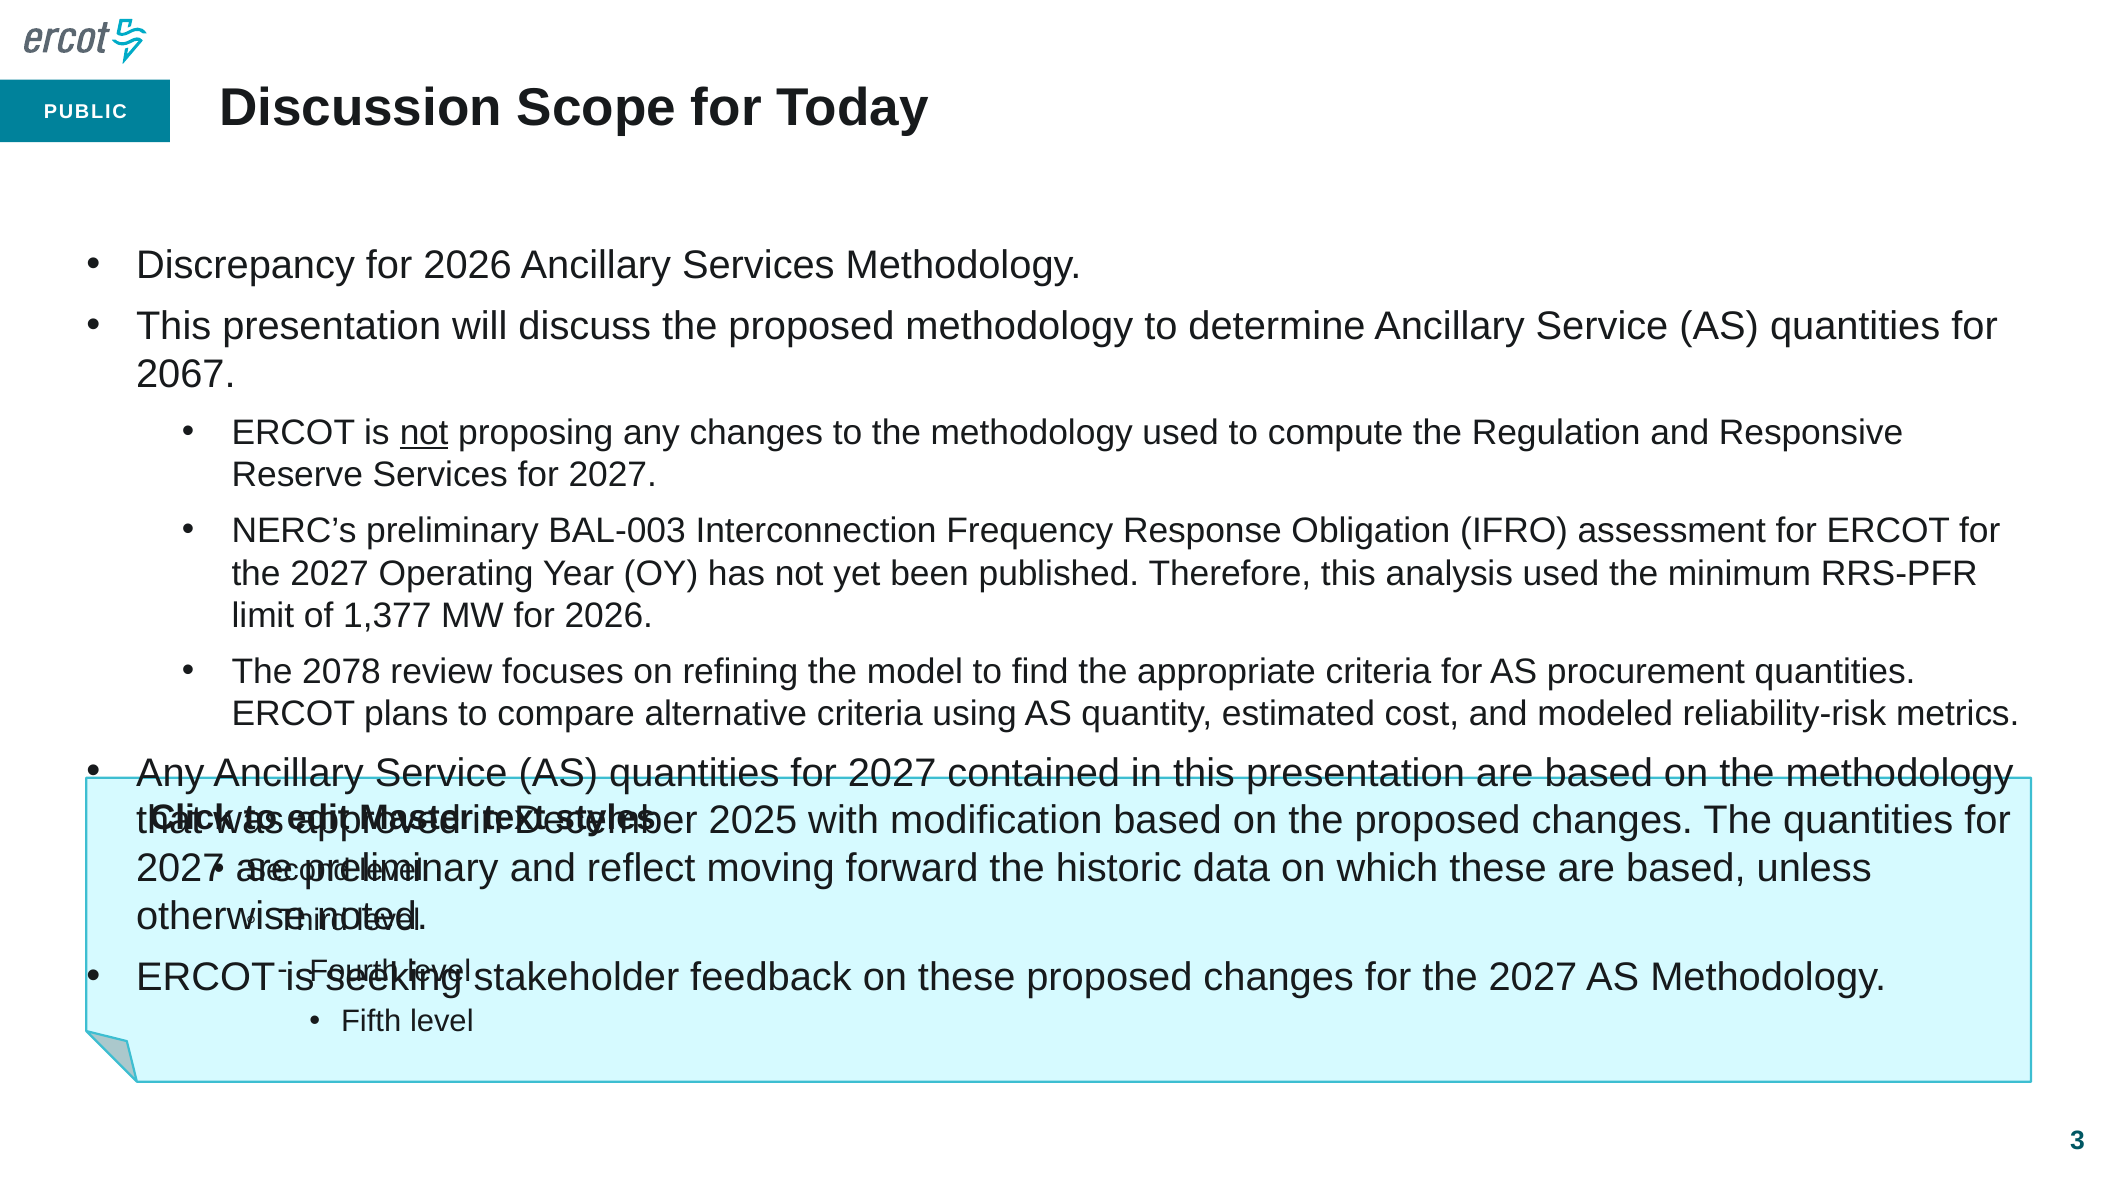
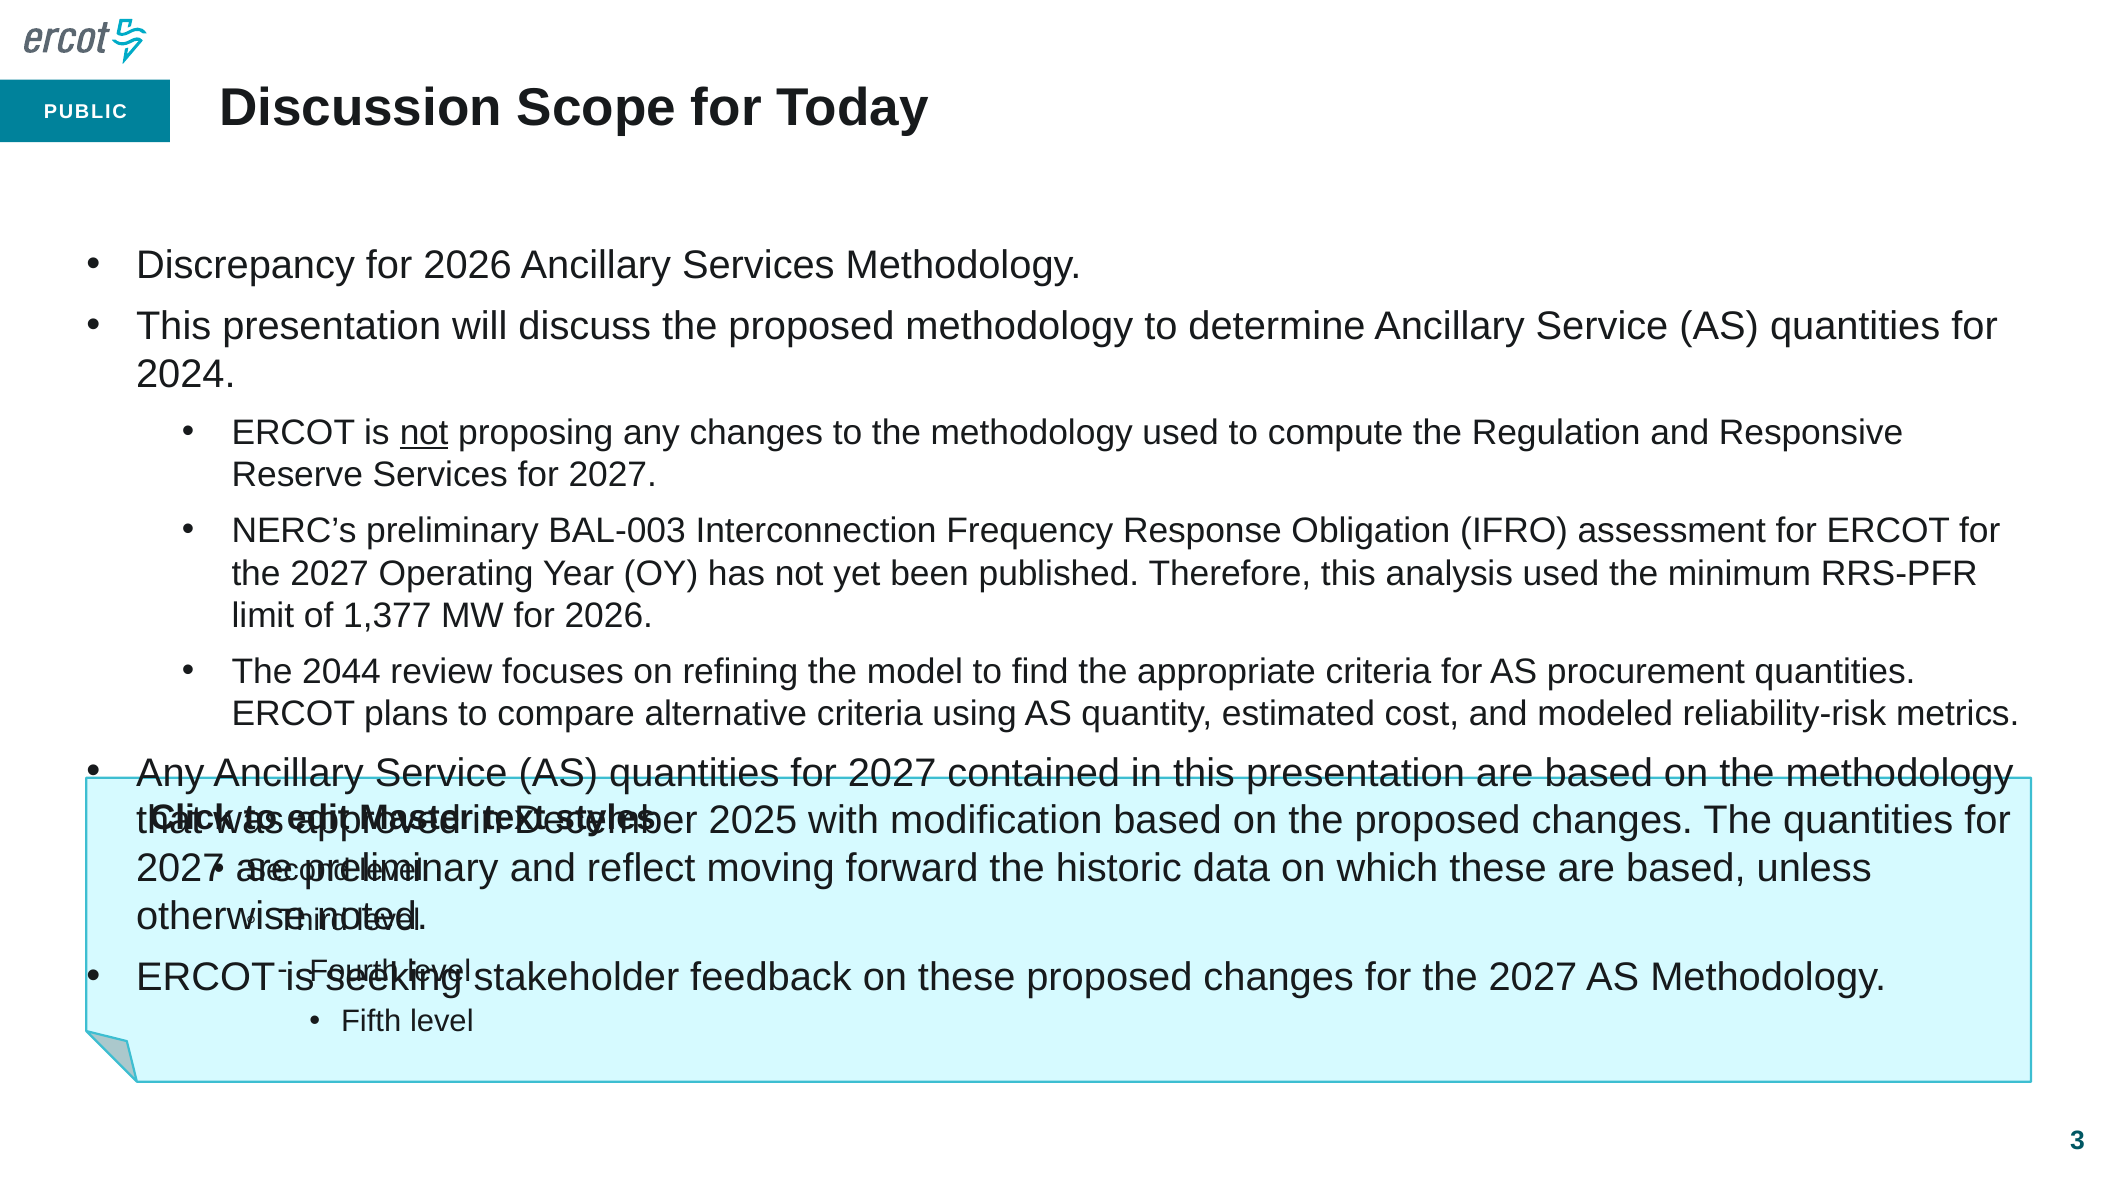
2067: 2067 -> 2024
2078: 2078 -> 2044
